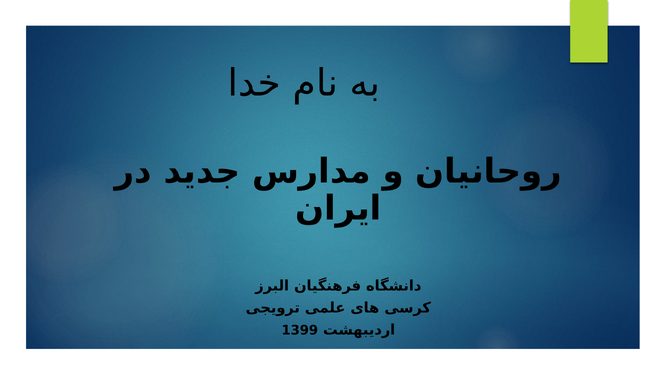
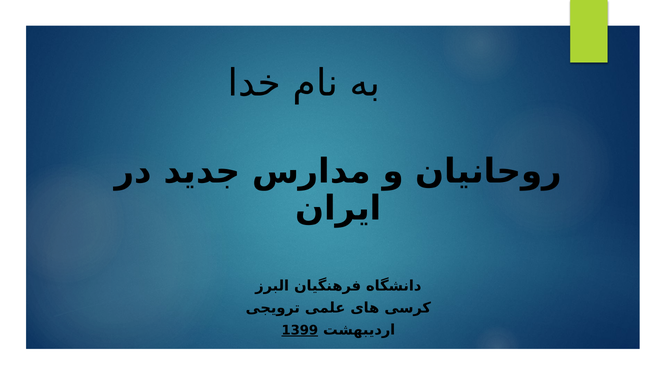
1399 underline: none -> present
